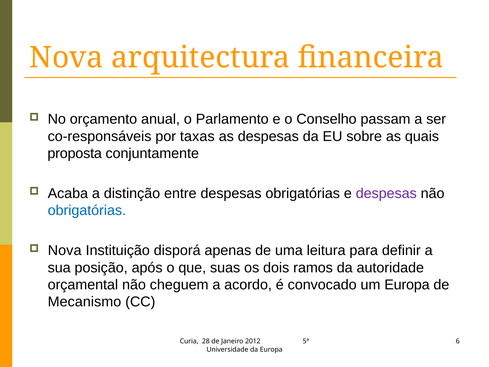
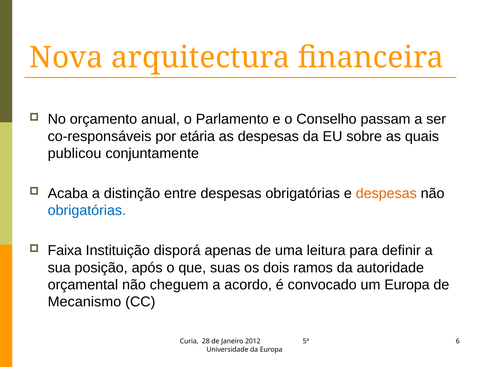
taxas: taxas -> etária
proposta: proposta -> publicou
despesas at (386, 193) colour: purple -> orange
Nova at (65, 250): Nova -> Faixa
